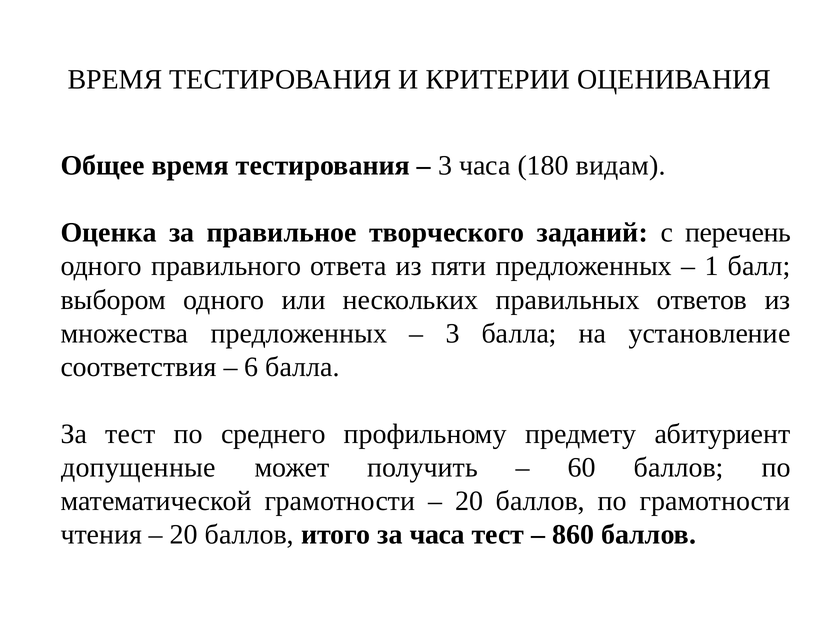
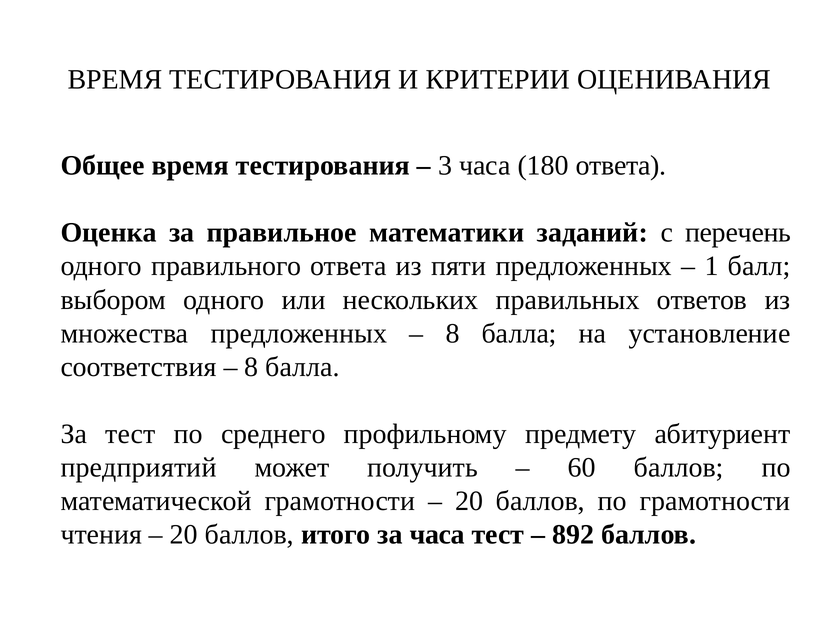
180 видам: видам -> ответа
творческого: творческого -> математики
3 at (453, 333): 3 -> 8
6 at (251, 367): 6 -> 8
допущенные: допущенные -> предприятий
860: 860 -> 892
